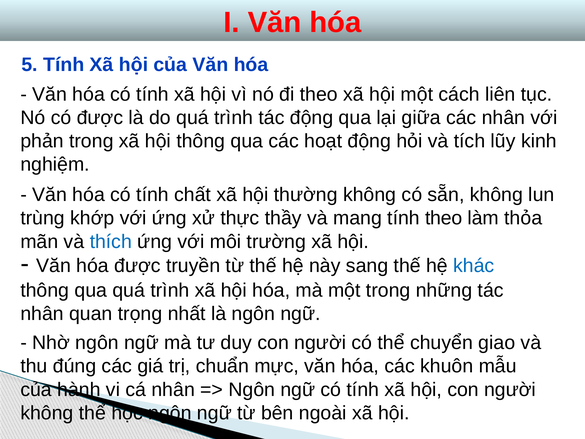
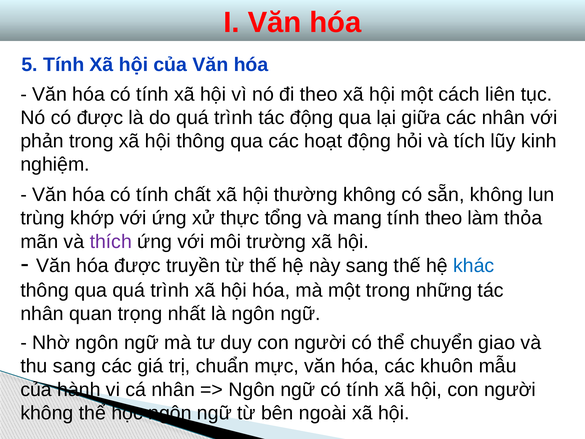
thầy: thầy -> tổng
thích colour: blue -> purple
thu đúng: đúng -> sang
